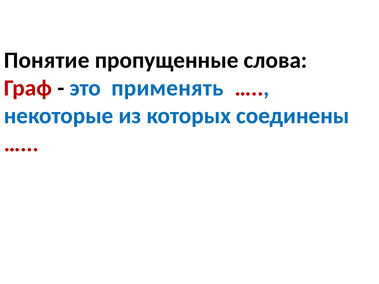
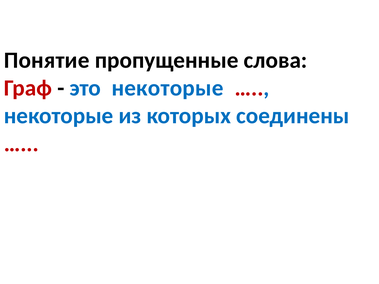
это применять: применять -> некоторые
